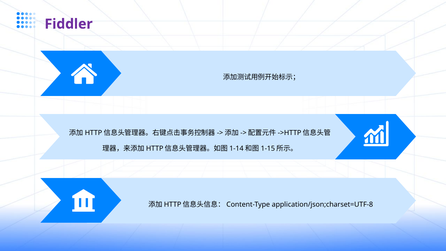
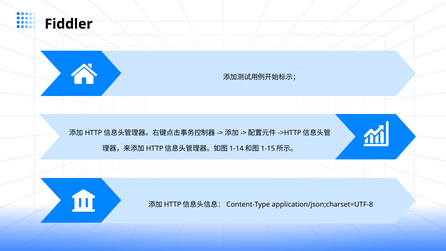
Fiddler colour: purple -> black
